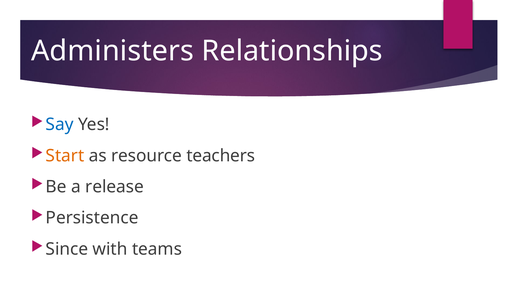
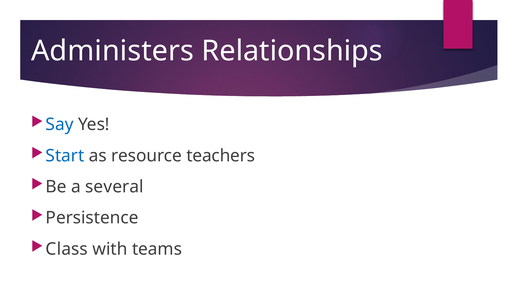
Start colour: orange -> blue
release: release -> several
Since: Since -> Class
